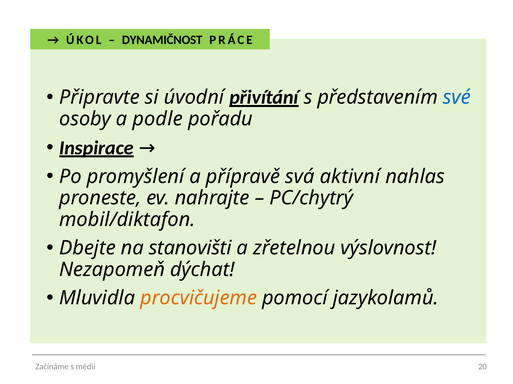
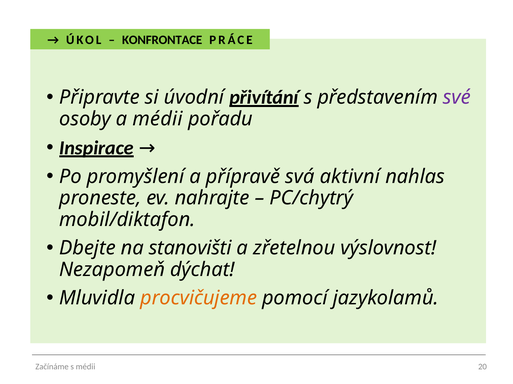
DYNAMIČNOST: DYNAMIČNOST -> KONFRONTACE
své colour: blue -> purple
a podle: podle -> médii
